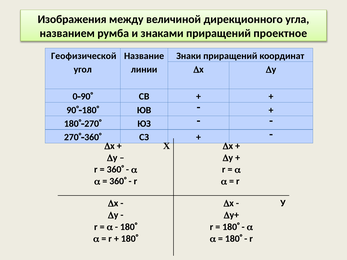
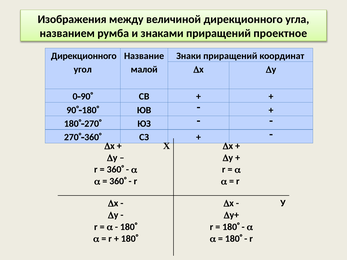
Геофизической at (84, 56): Геофизической -> Дирекционного
линии: линии -> малой
